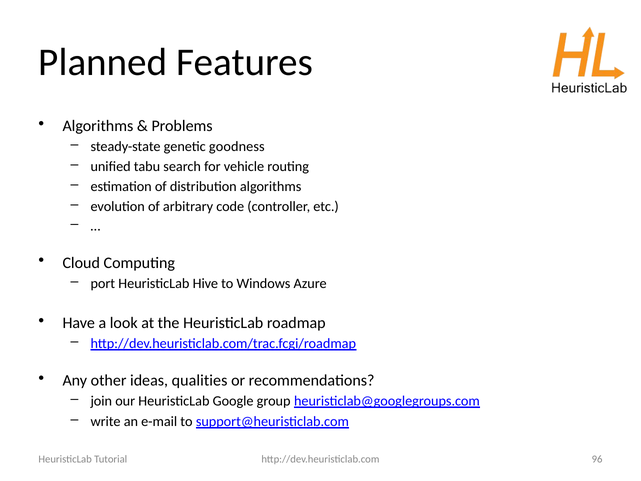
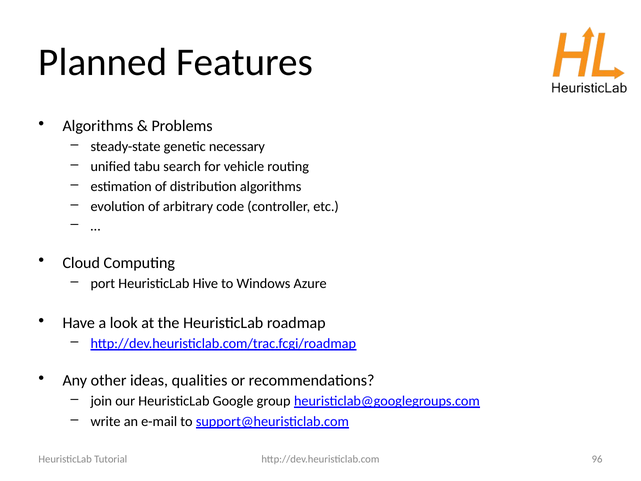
goodness: goodness -> necessary
